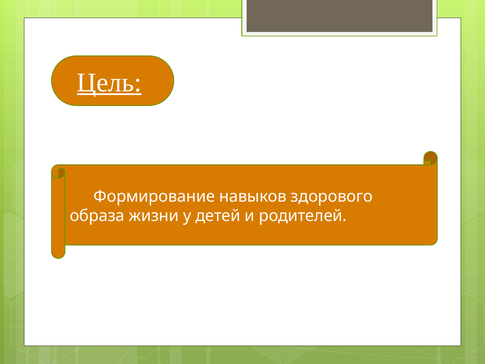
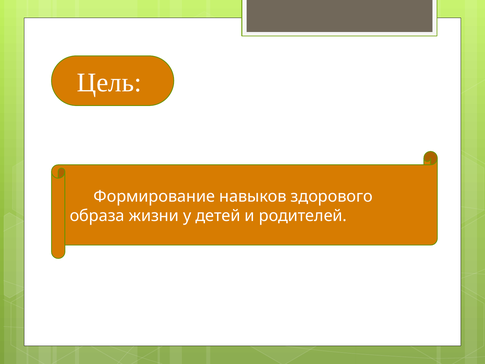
Цель underline: present -> none
